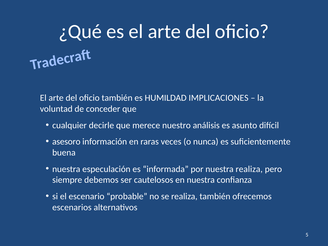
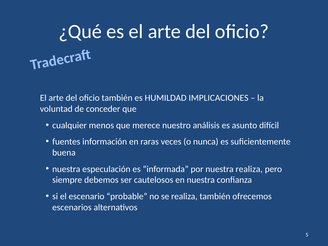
decirle: decirle -> menos
asesoro: asesoro -> fuentes
